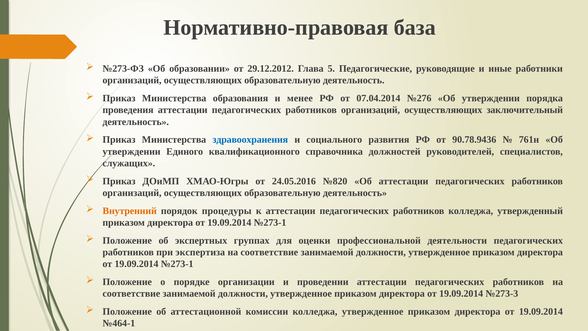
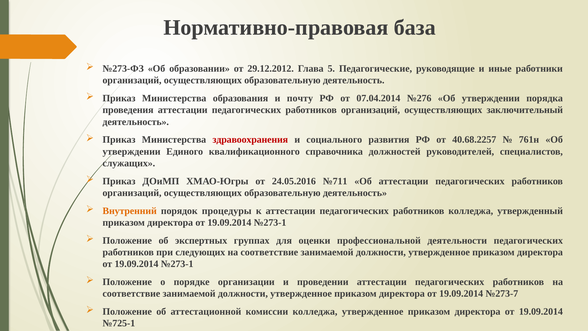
менее: менее -> почту
здравоохранения colour: blue -> red
90.78.9436: 90.78.9436 -> 40.68.2257
№820: №820 -> №711
экспертиза: экспертиза -> следующих
№273-3: №273-3 -> №273-7
№464-1: №464-1 -> №725-1
